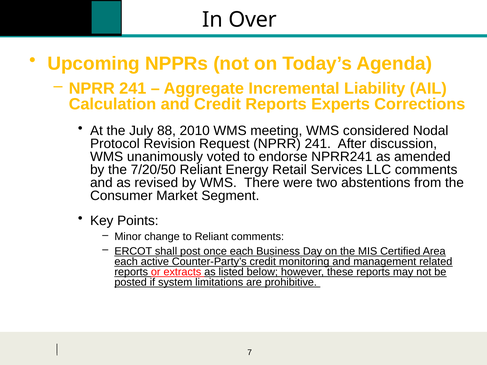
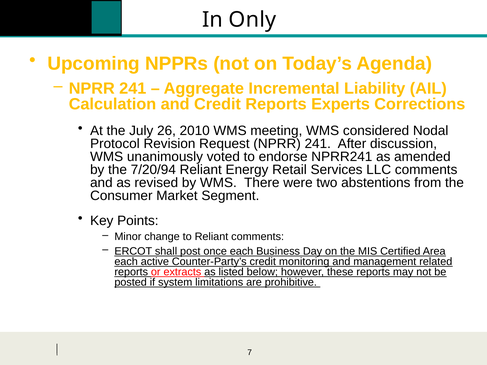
Over: Over -> Only
88: 88 -> 26
7/20/50: 7/20/50 -> 7/20/94
